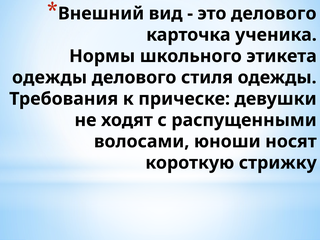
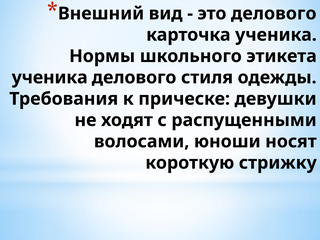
одежды at (50, 77): одежды -> ученика
